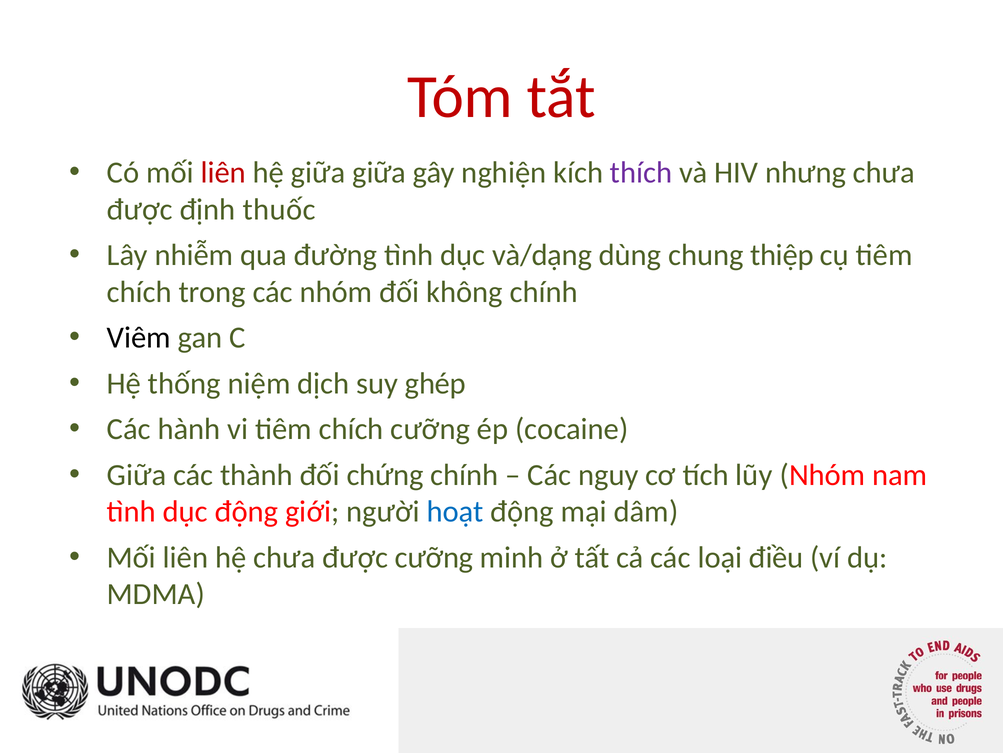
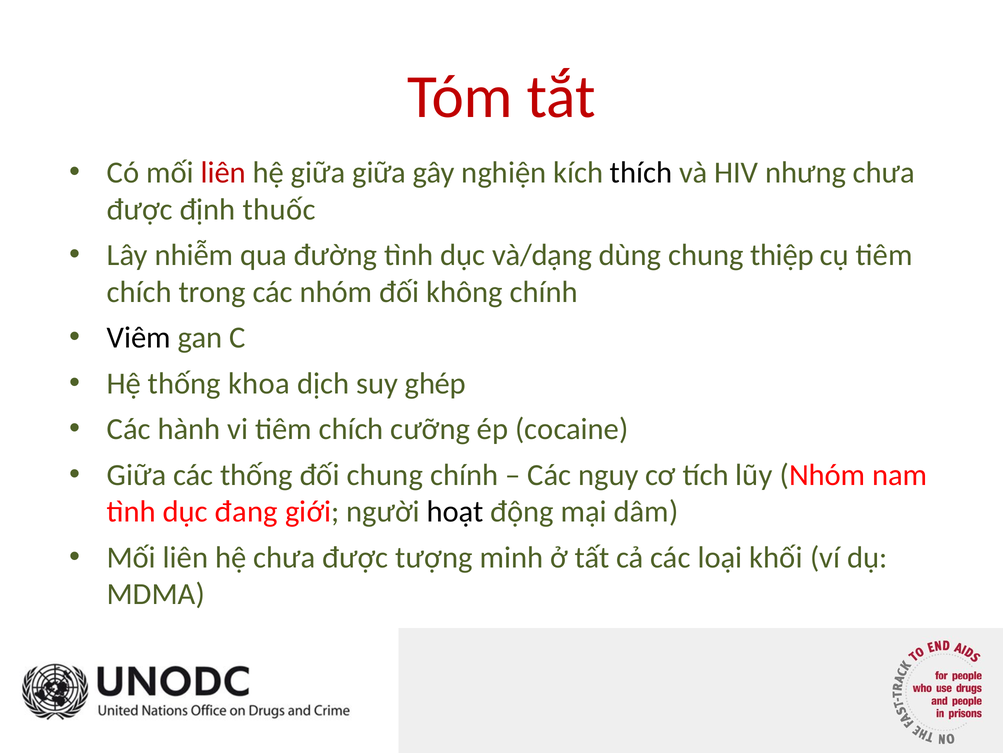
thích colour: purple -> black
niệm: niệm -> khoa
các thành: thành -> thống
đối chứng: chứng -> chung
dục động: động -> đang
hoạt colour: blue -> black
được cưỡng: cưỡng -> tượng
điều: điều -> khối
